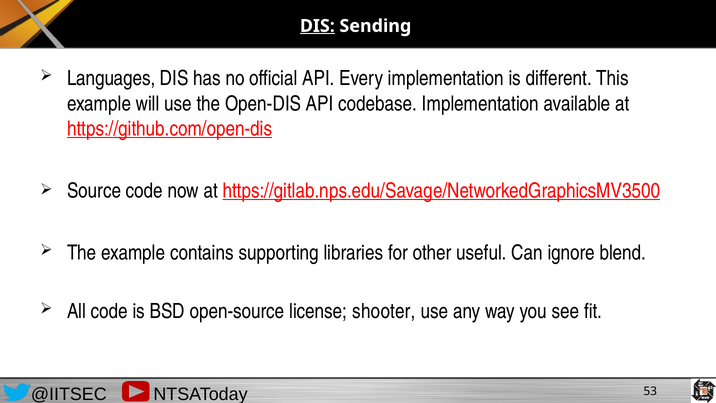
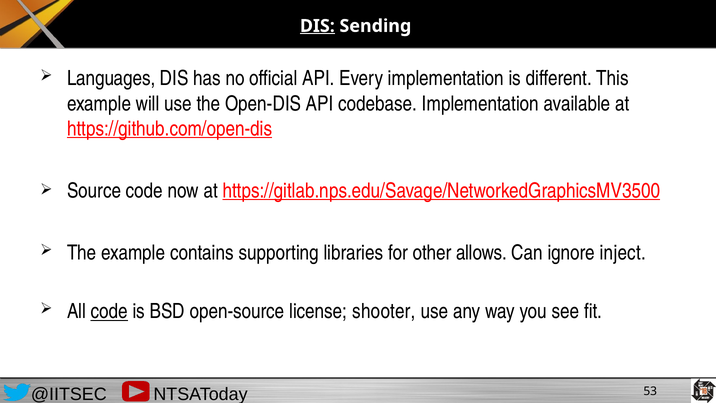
useful: useful -> allows
blend: blend -> inject
code at (109, 311) underline: none -> present
